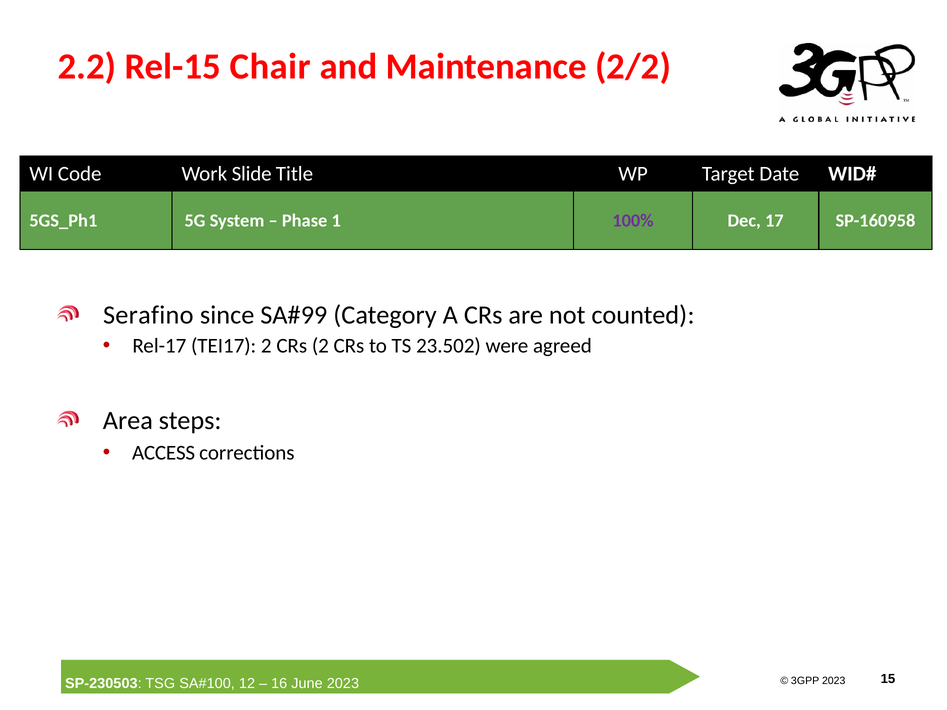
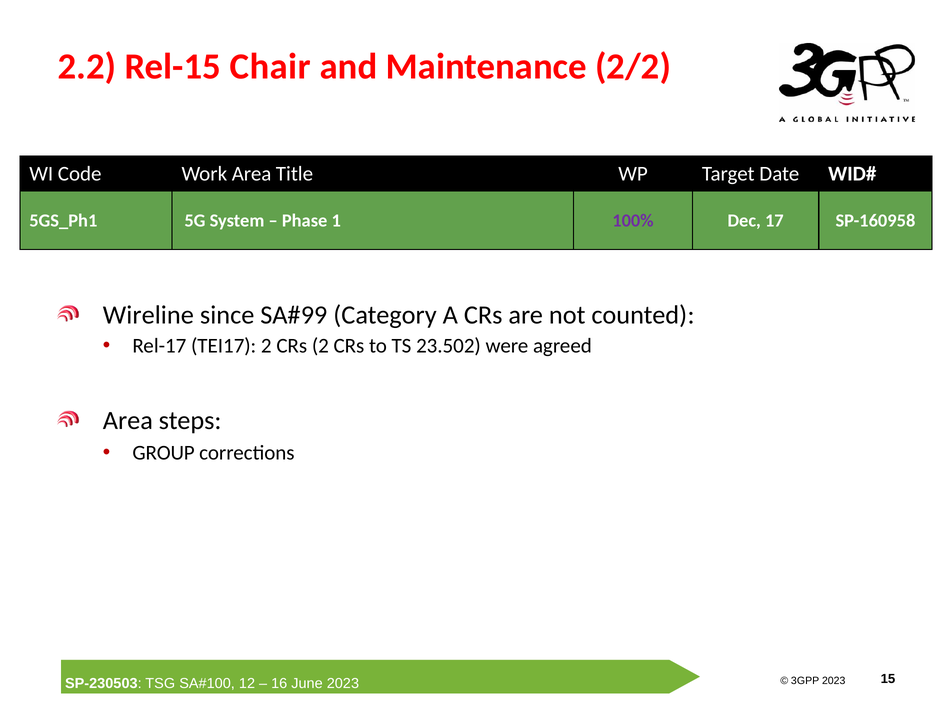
Work Slide: Slide -> Area
Serafino: Serafino -> Wireline
ACCESS: ACCESS -> GROUP
